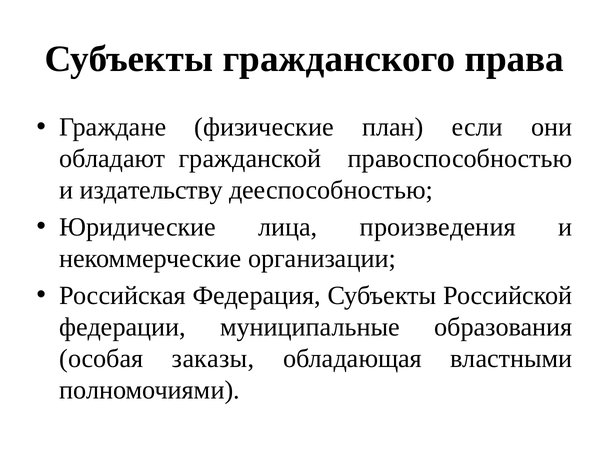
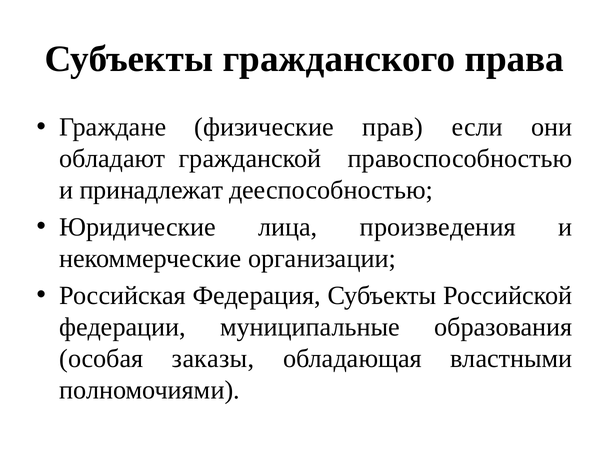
план: план -> прав
издательству: издательству -> принадлежат
